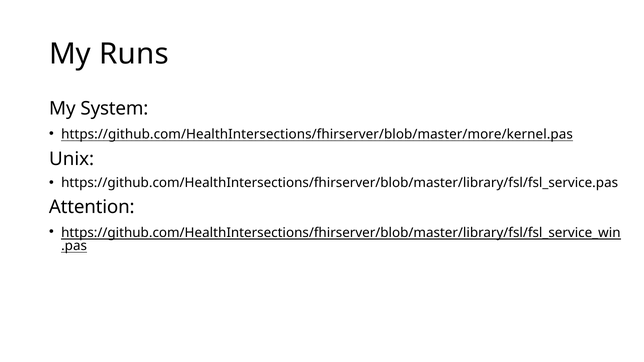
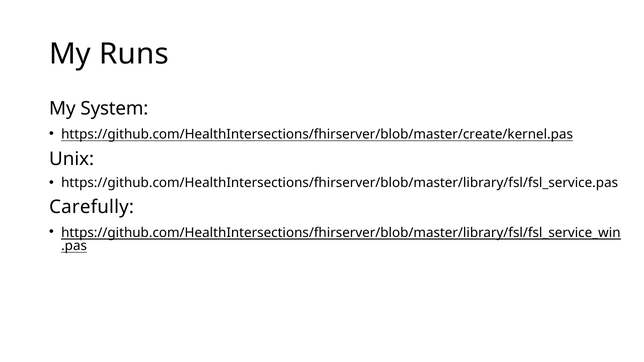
https://github.com/HealthIntersections/fhirserver/blob/master/more/kernel.pas: https://github.com/HealthIntersections/fhirserver/blob/master/more/kernel.pas -> https://github.com/HealthIntersections/fhirserver/blob/master/create/kernel.pas
Attention: Attention -> Carefully
